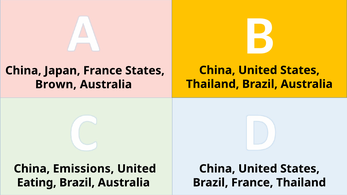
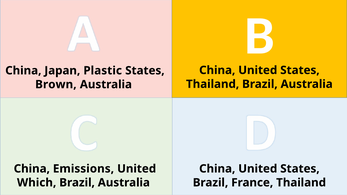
Japan France: France -> Plastic
Eating: Eating -> Which
